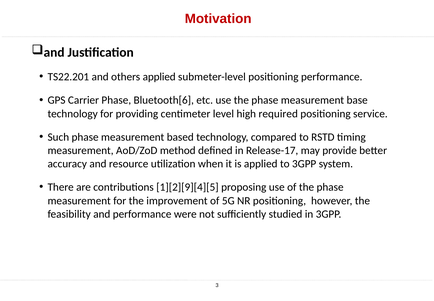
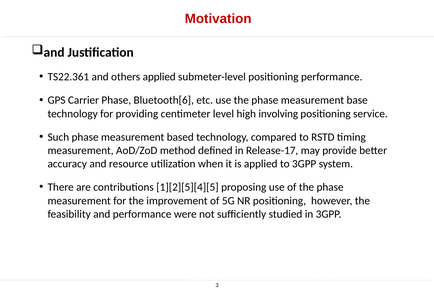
TS22.201: TS22.201 -> TS22.361
required: required -> involving
1][2][9][4][5: 1][2][9][4][5 -> 1][2][5][4][5
